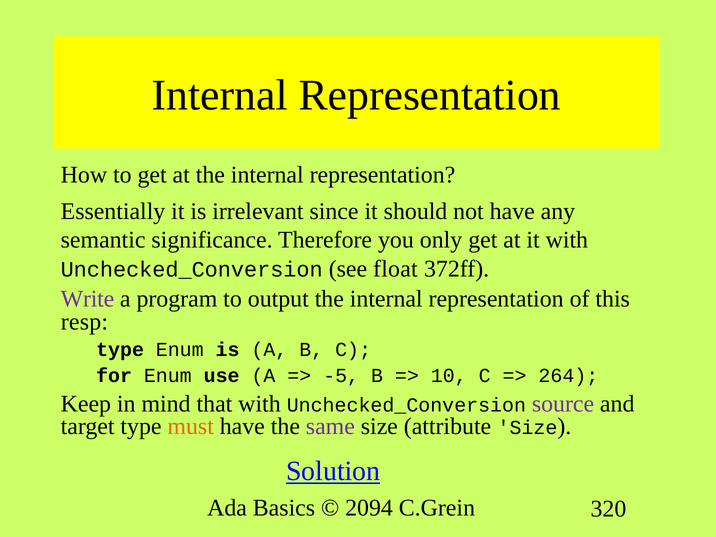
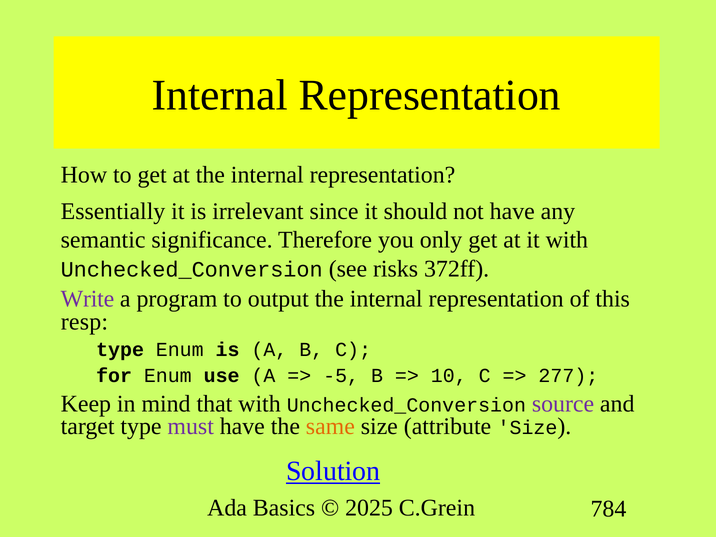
float: float -> risks
264: 264 -> 277
must colour: orange -> purple
same colour: purple -> orange
2094: 2094 -> 2025
320: 320 -> 784
